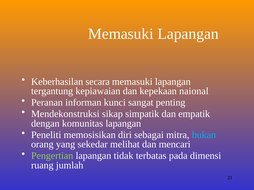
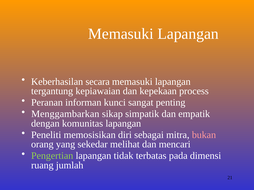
naional: naional -> process
Mendekonstruksi: Mendekonstruksi -> Menggambarkan
bukan colour: light blue -> pink
